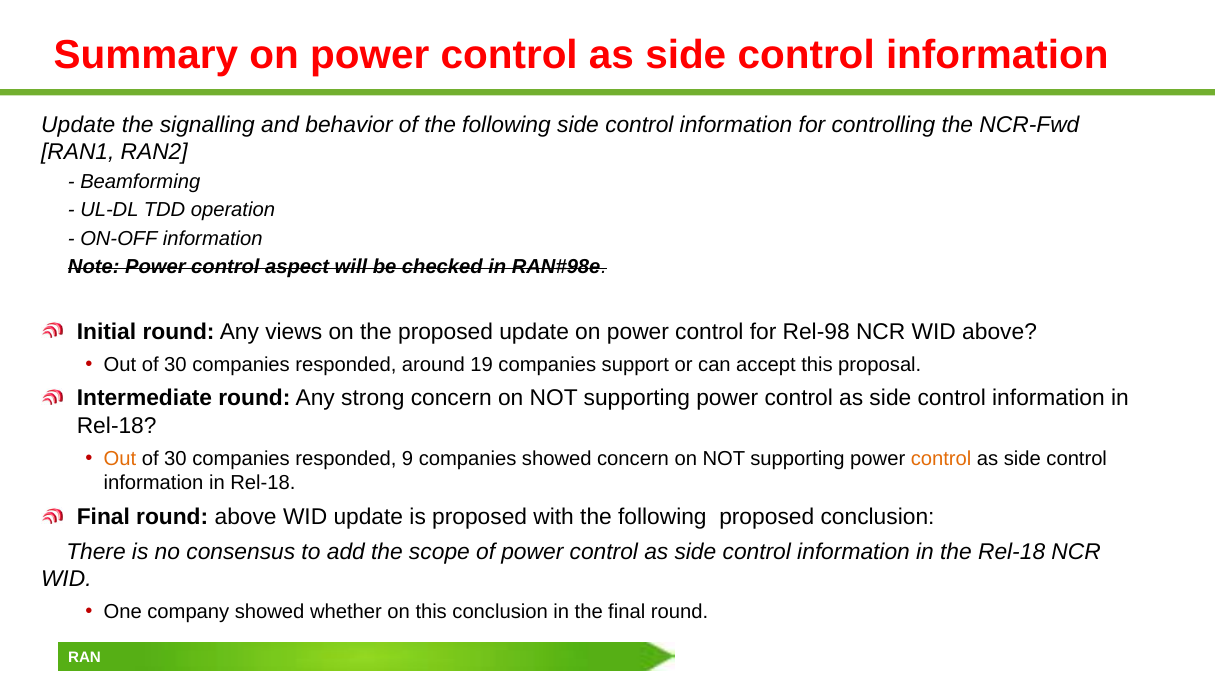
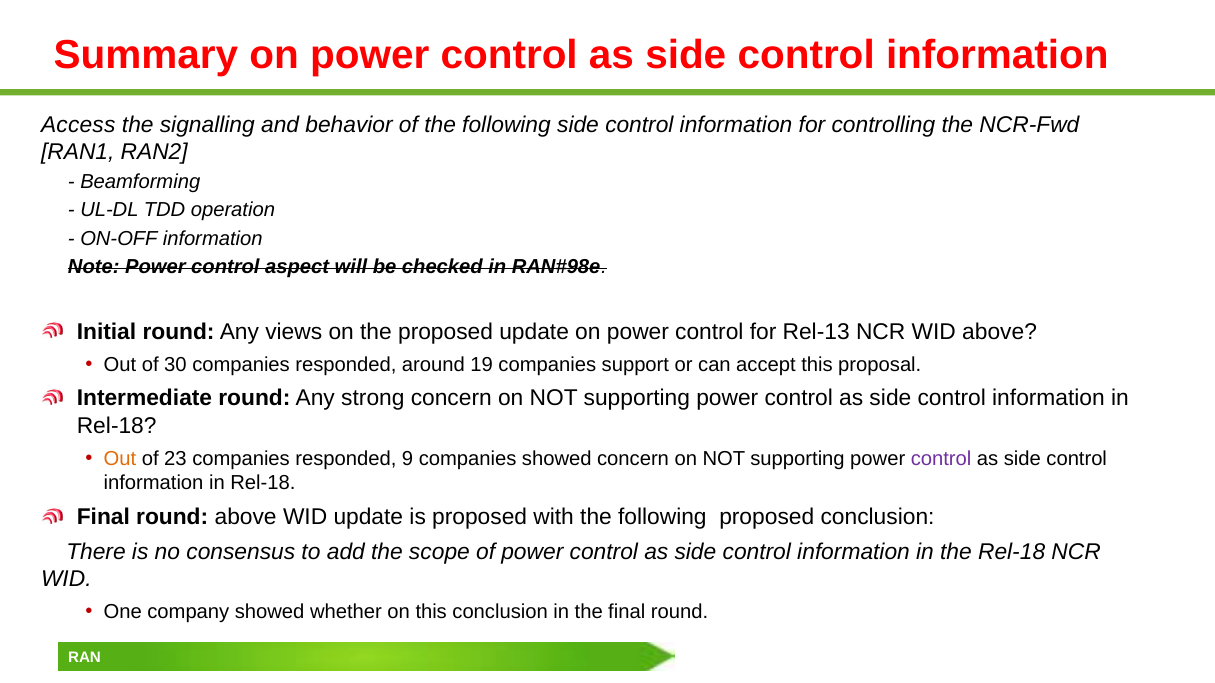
Update at (78, 125): Update -> Access
Rel-98: Rel-98 -> Rel-13
30 at (175, 459): 30 -> 23
control at (941, 459) colour: orange -> purple
